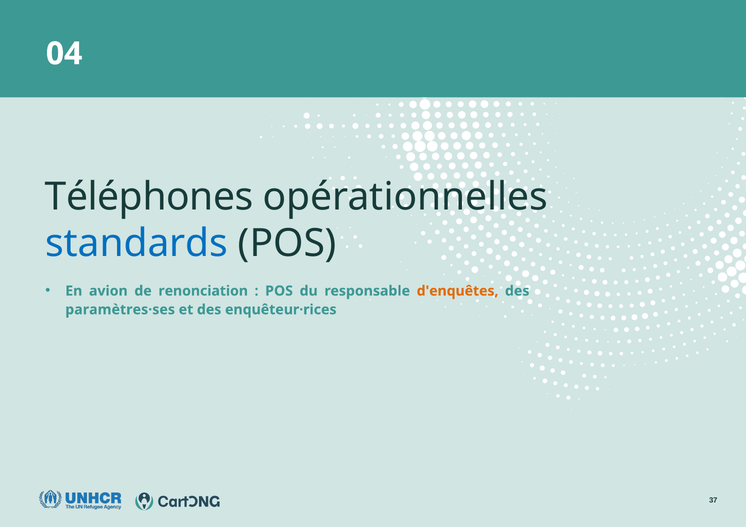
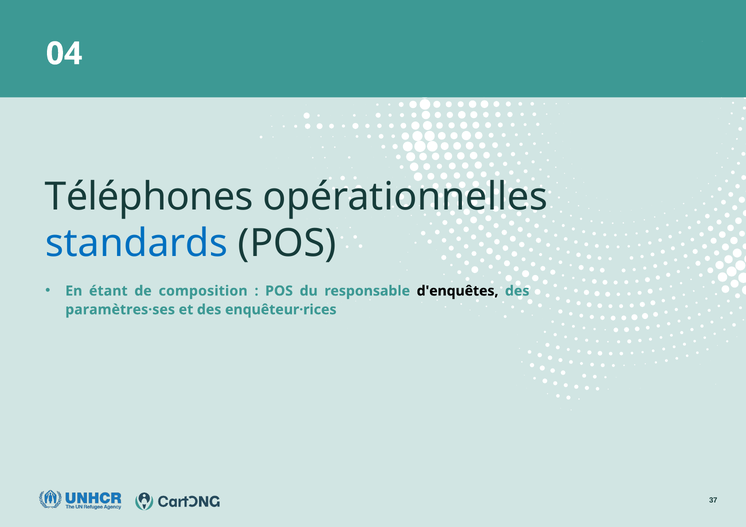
avion: avion -> étant
renonciation: renonciation -> composition
d'enquêtes colour: orange -> black
